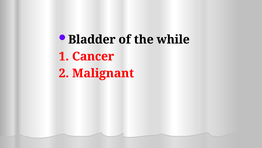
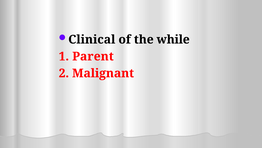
Bladder: Bladder -> Clinical
Cancer: Cancer -> Parent
